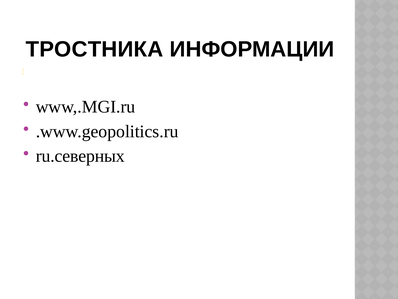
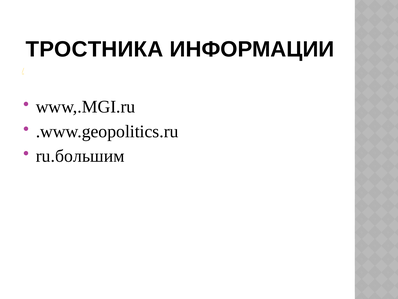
ru.северных: ru.северных -> ru.большим
